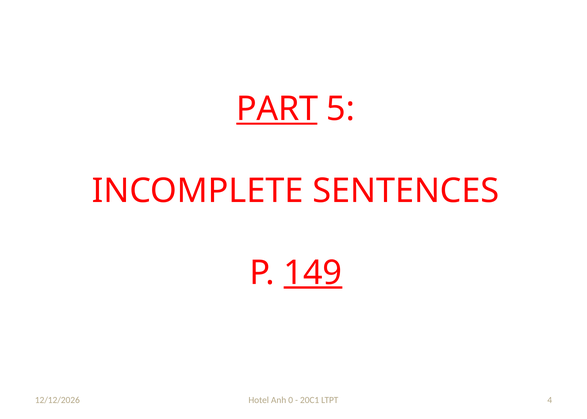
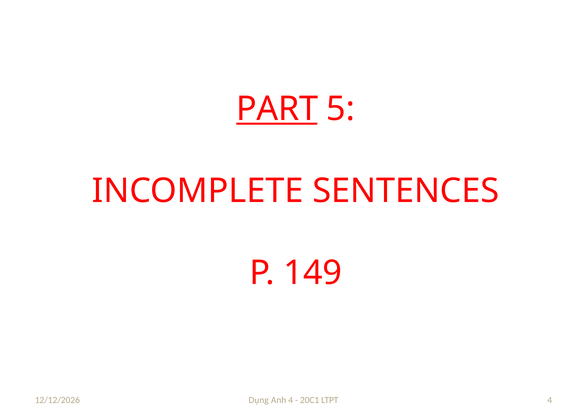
149 underline: present -> none
Hotel: Hotel -> Dụng
Anh 0: 0 -> 4
